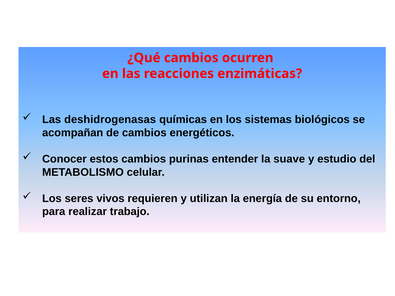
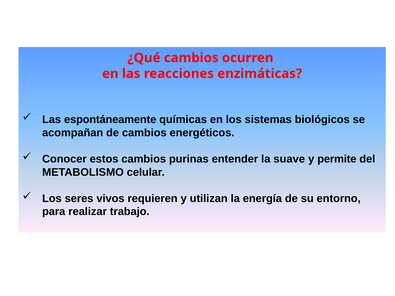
deshidrogenasas: deshidrogenasas -> espontáneamente
estudio: estudio -> permite
